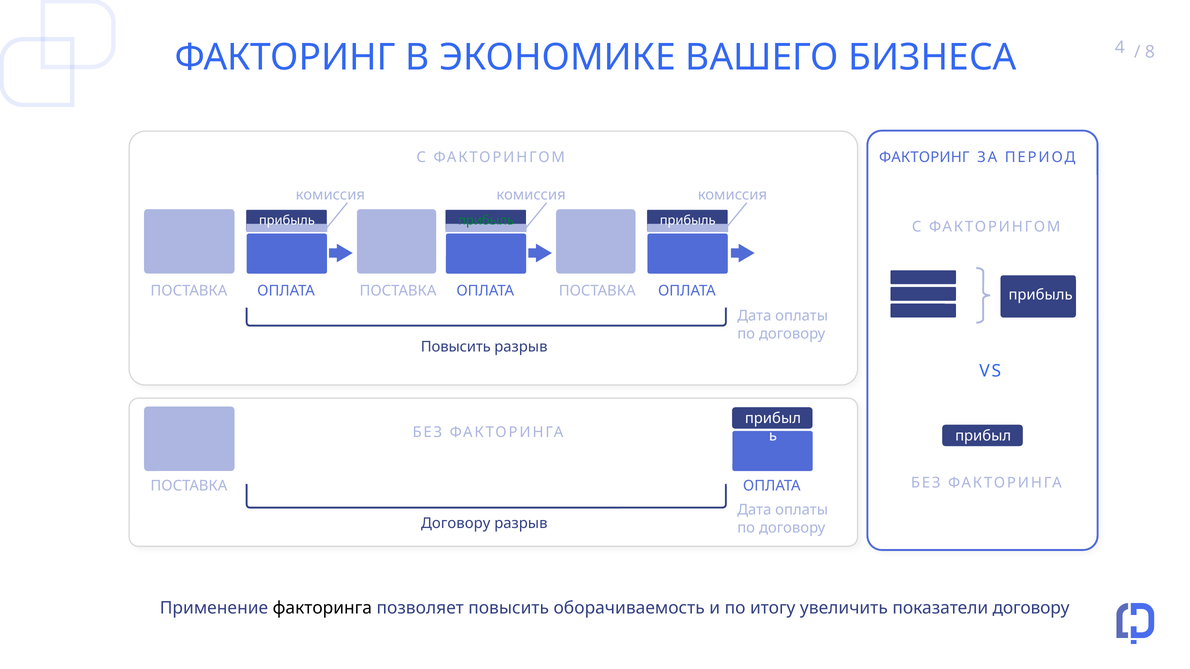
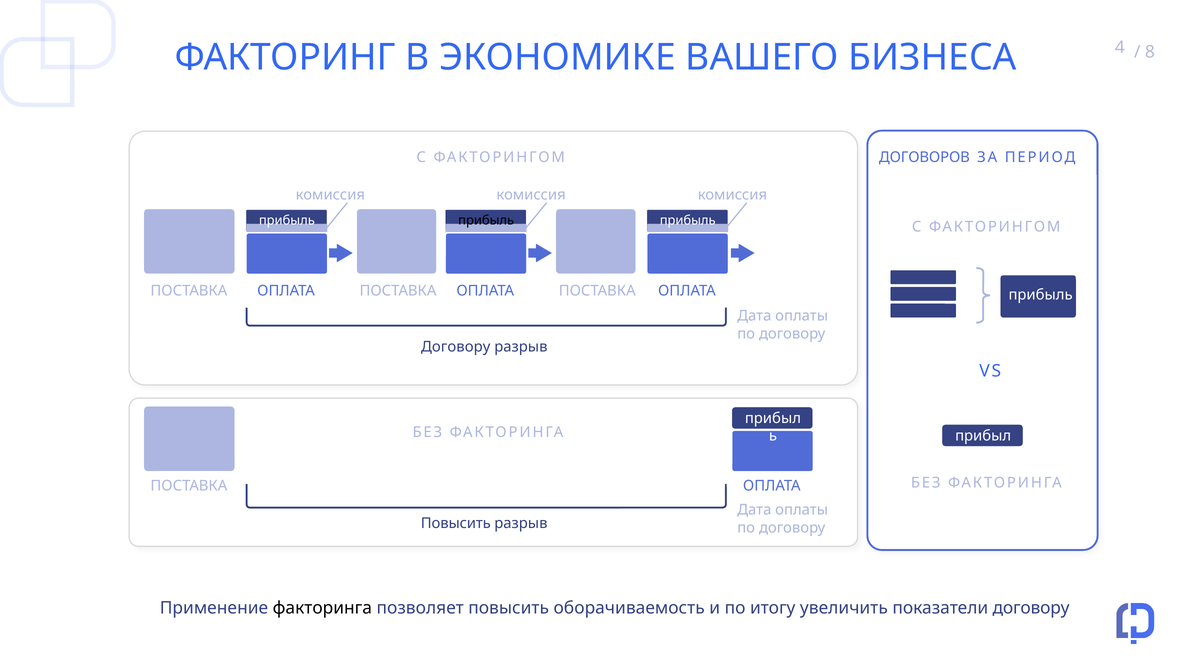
ФАКТОРИНГ at (924, 157): ФАКТОРИНГ -> ДОГОВОРОВ
прибыль at (486, 220) colour: green -> black
Повысить at (456, 347): Повысить -> Договору
Договору at (456, 524): Договору -> Повысить
